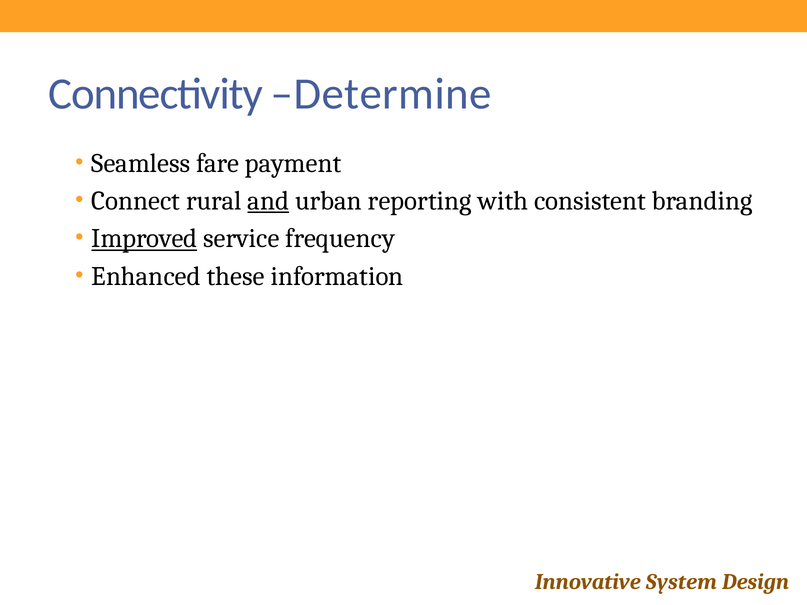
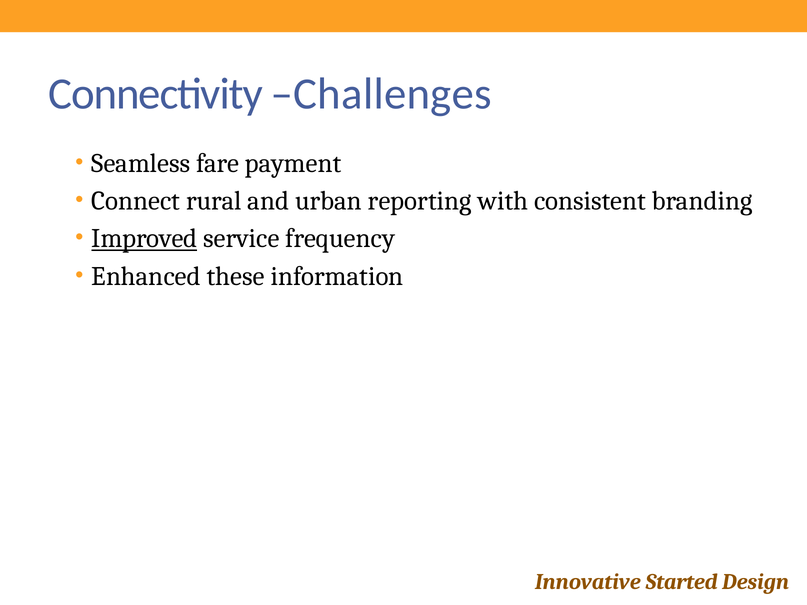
Determine: Determine -> Challenges
and underline: present -> none
System: System -> Started
